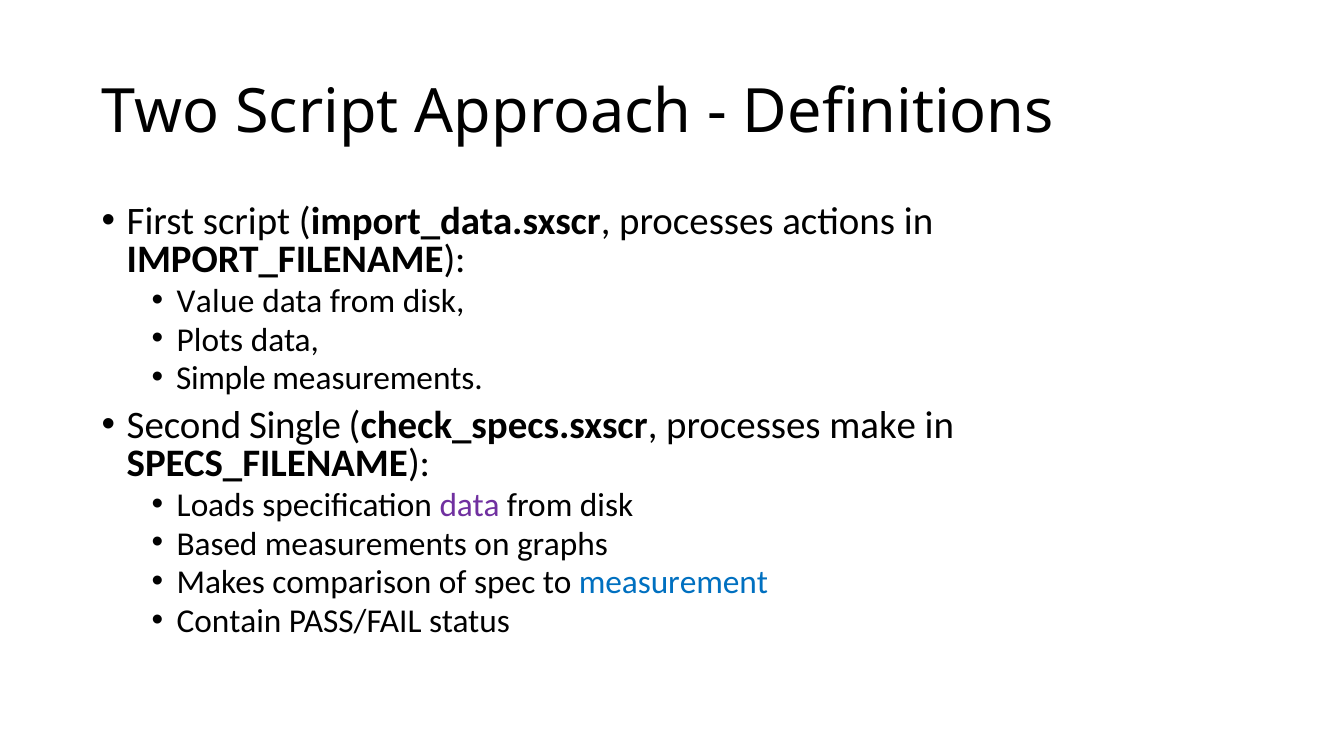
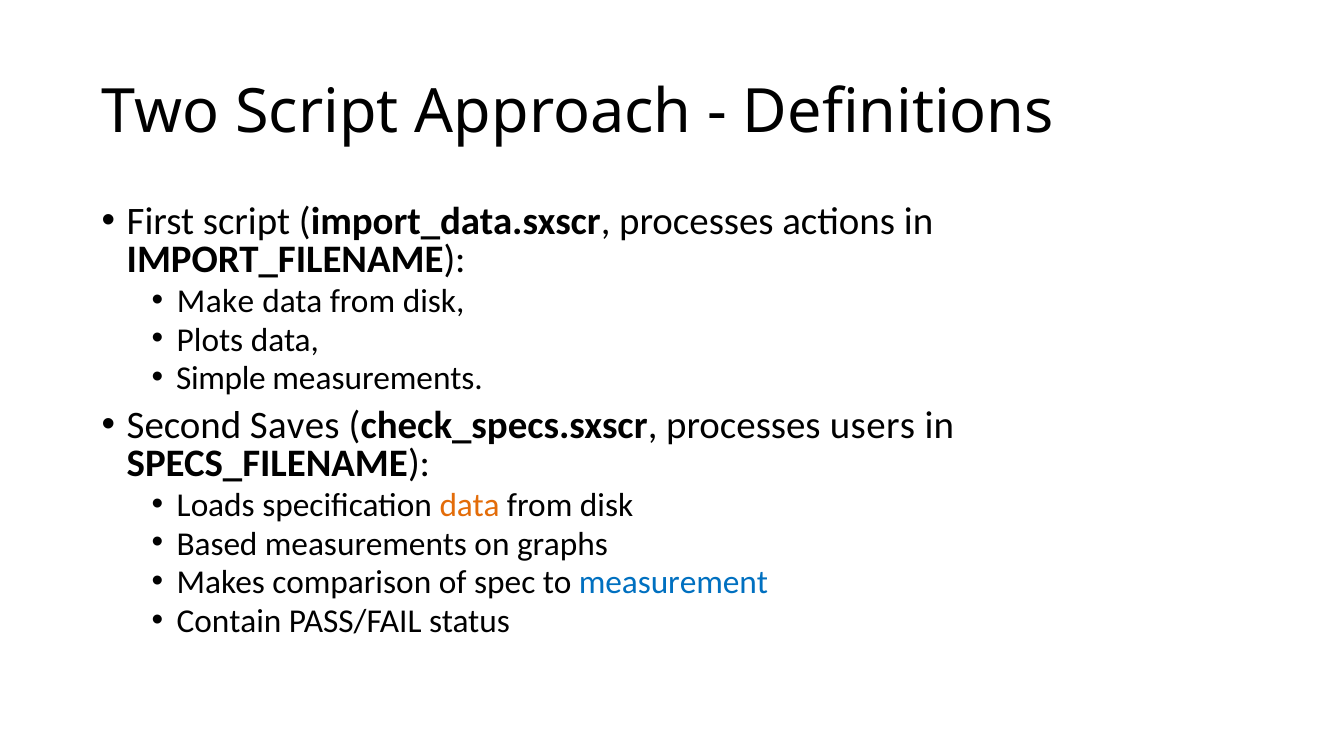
Value: Value -> Make
Single: Single -> Saves
make: make -> users
data at (470, 506) colour: purple -> orange
